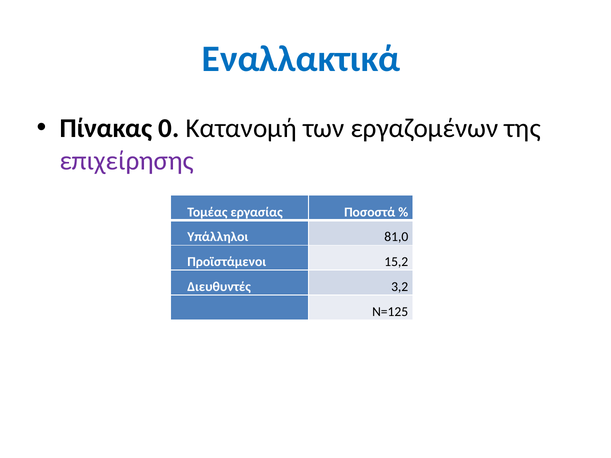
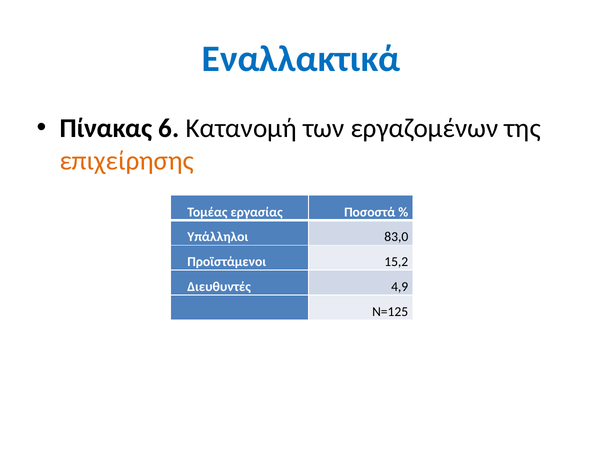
0: 0 -> 6
επιχείρησης colour: purple -> orange
81,0: 81,0 -> 83,0
3,2: 3,2 -> 4,9
